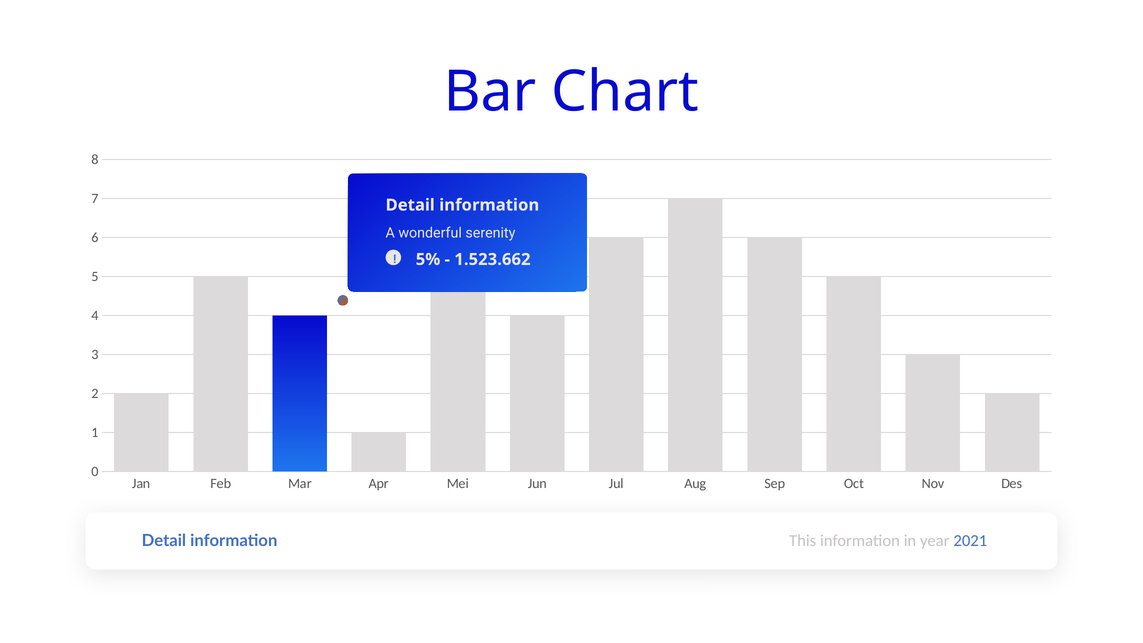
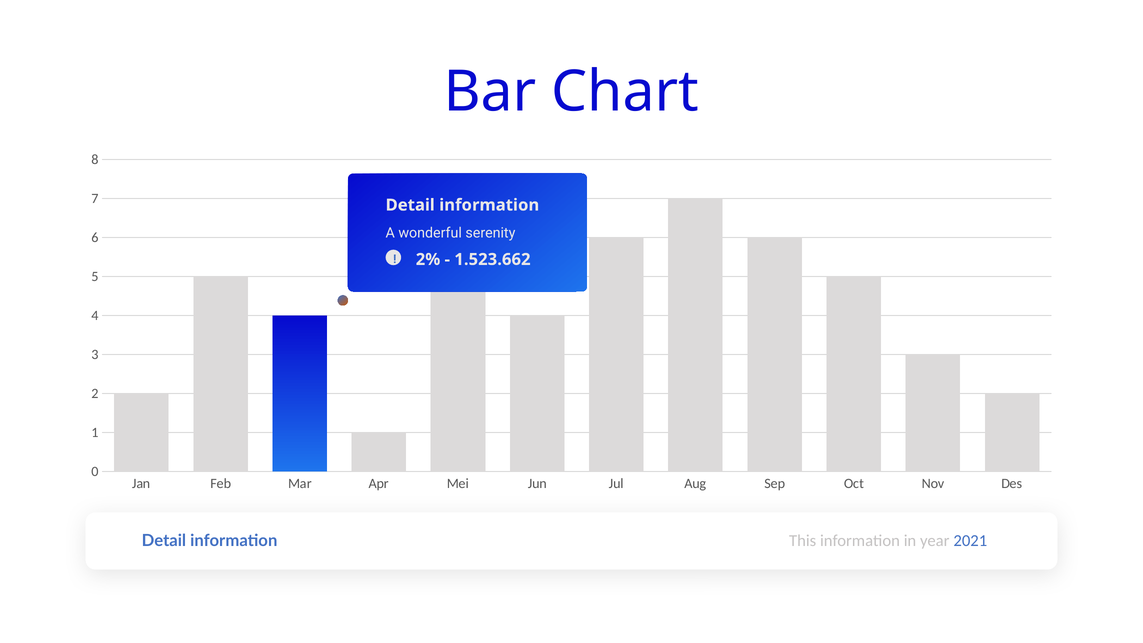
5%: 5% -> 2%
